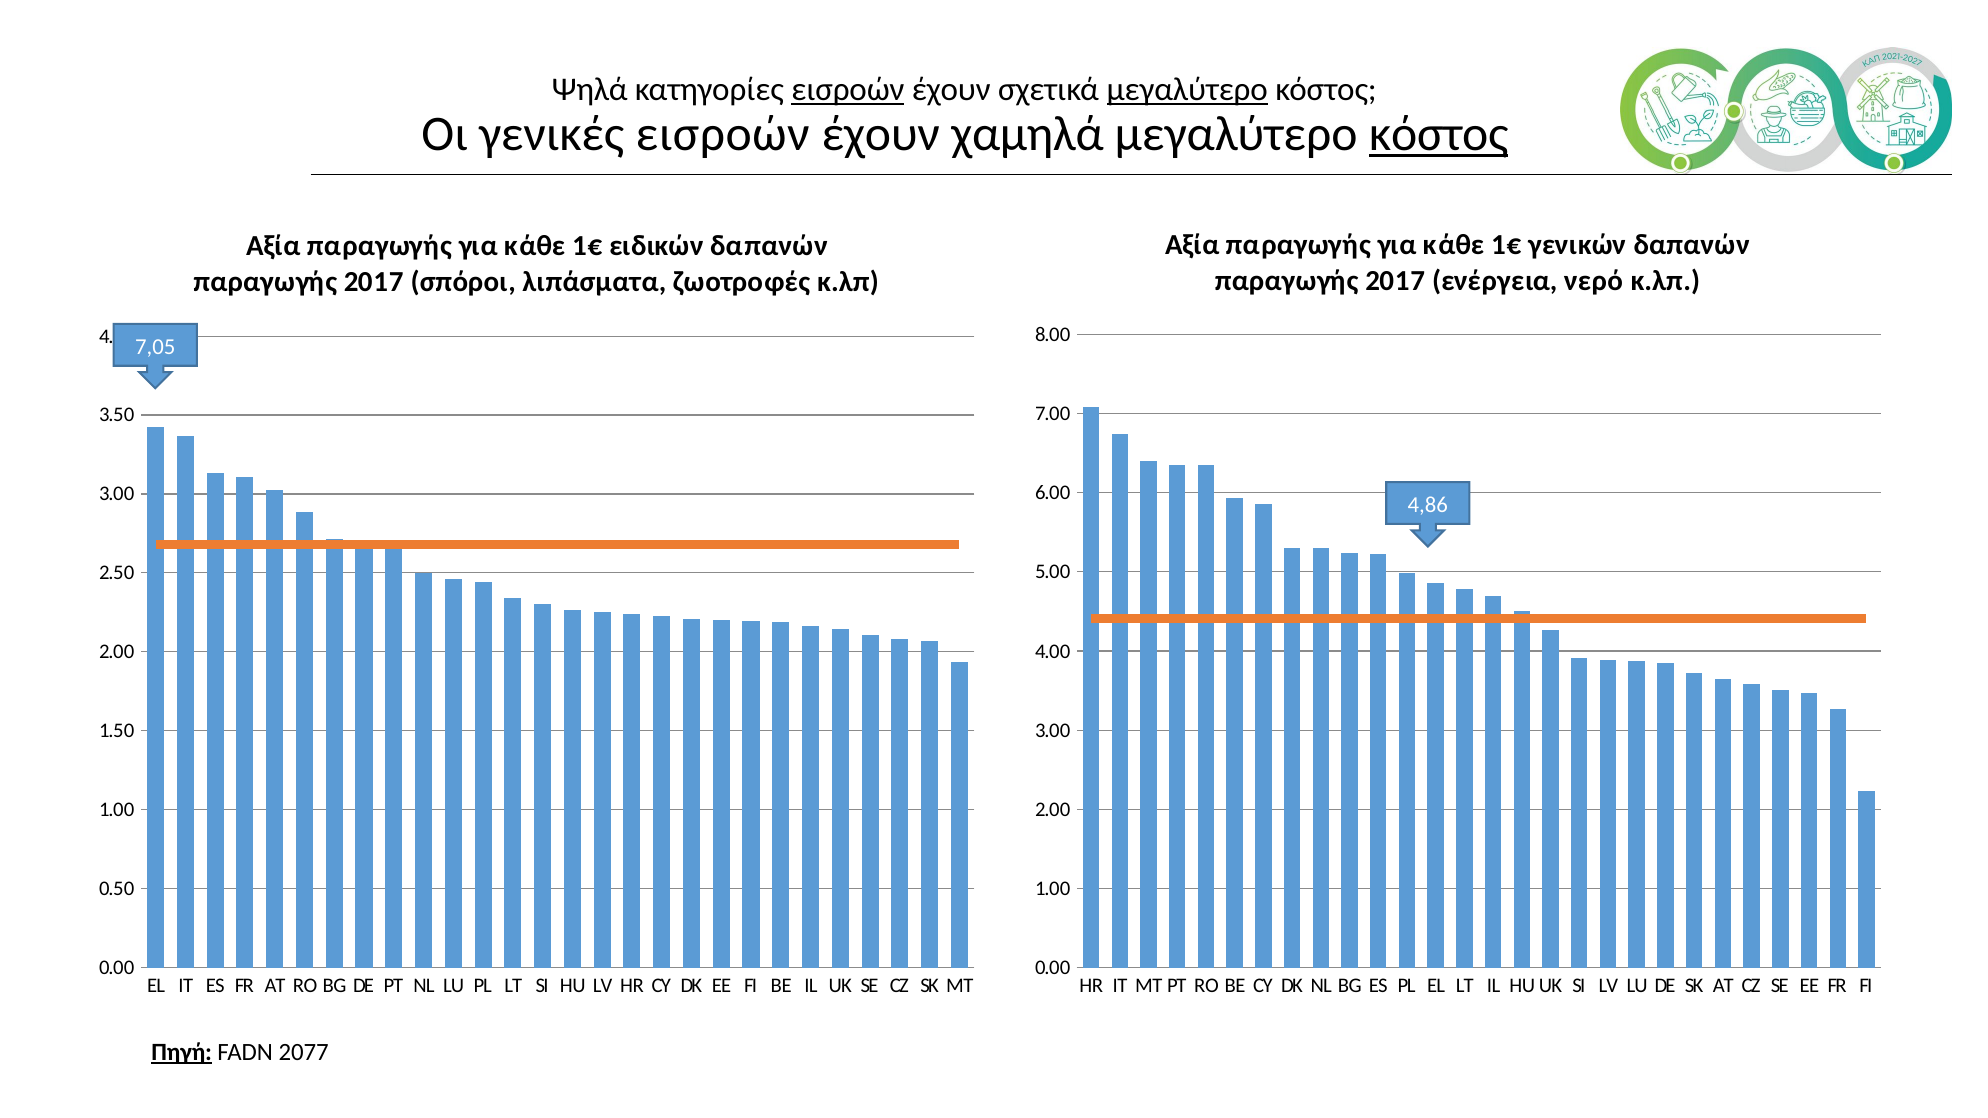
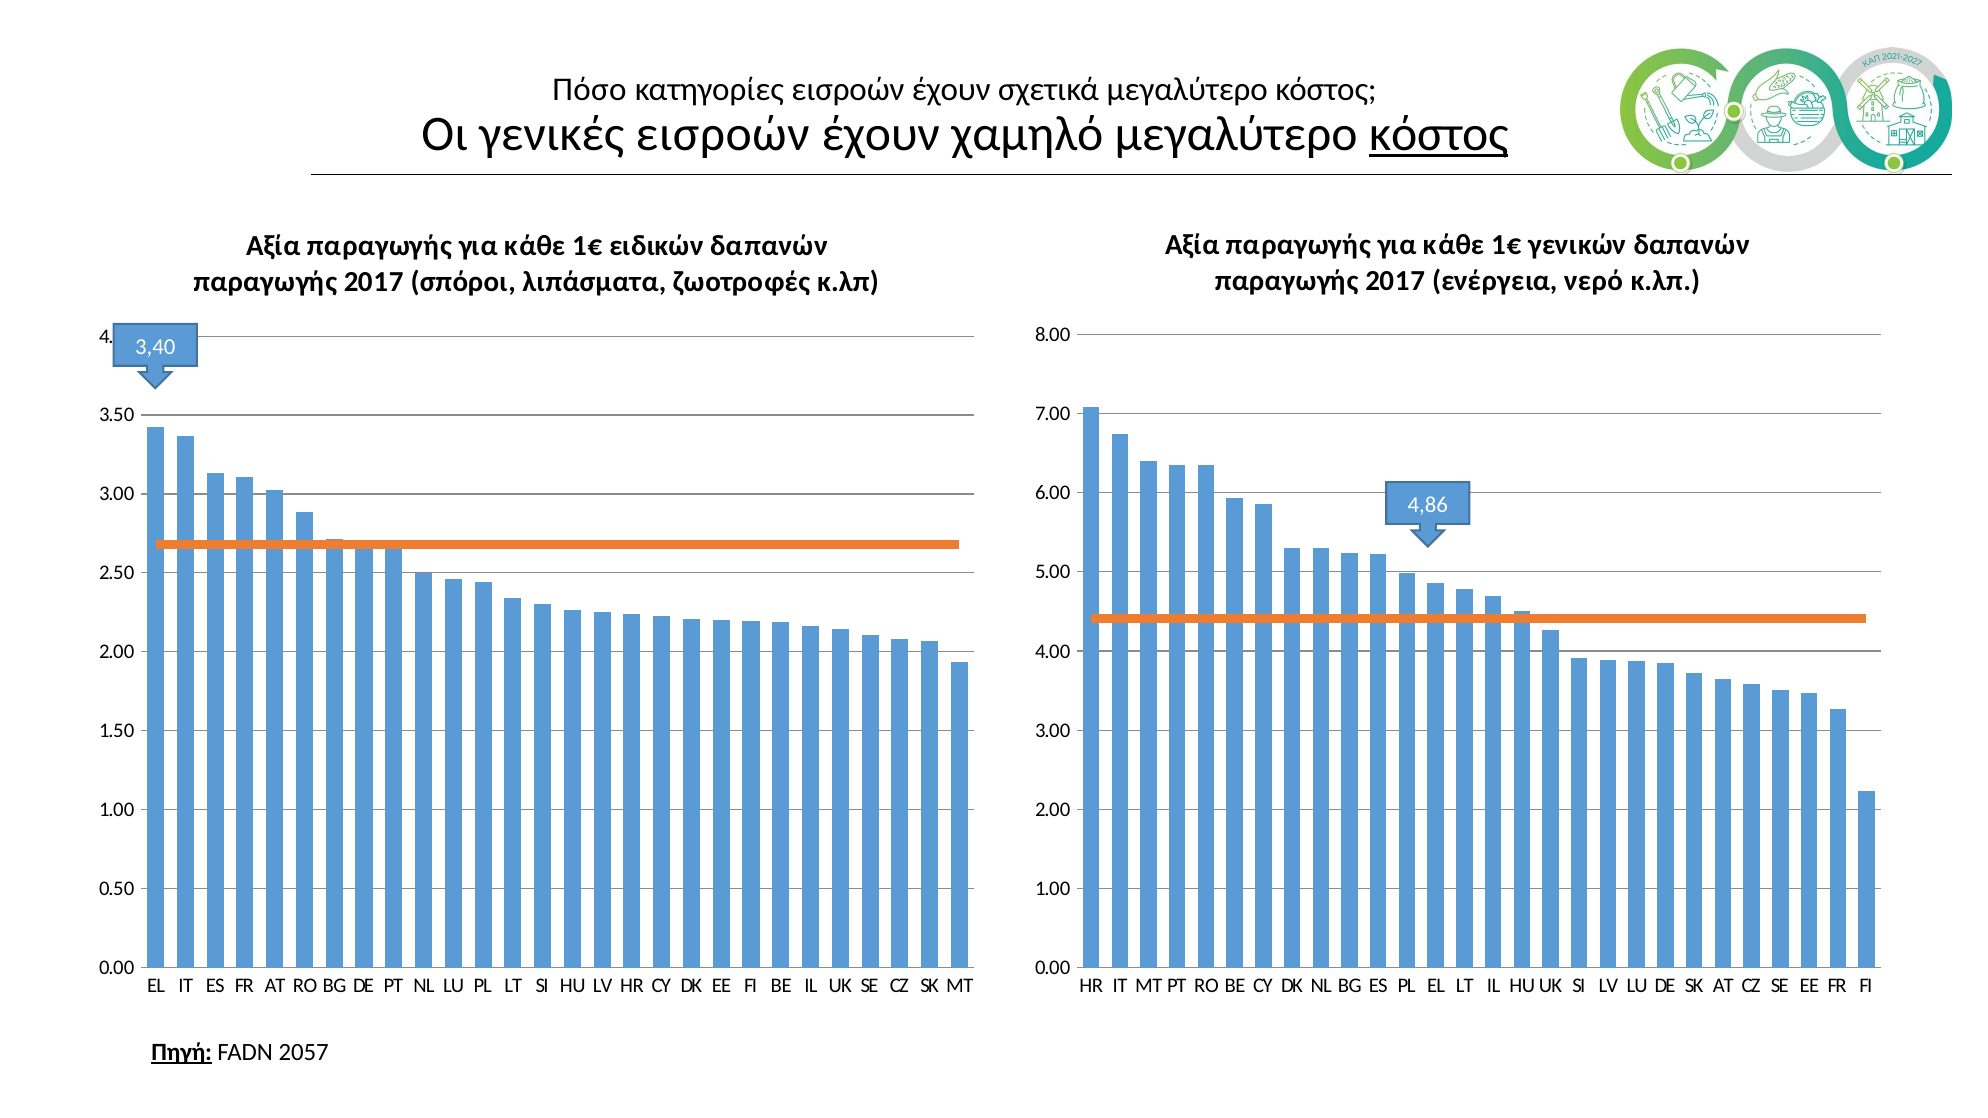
Ψηλά: Ψηλά -> Πόσο
εισροών at (848, 90) underline: present -> none
μεγαλύτερο at (1187, 90) underline: present -> none
χαμηλά: χαμηλά -> χαμηλό
7,05: 7,05 -> 3,40
2077: 2077 -> 2057
